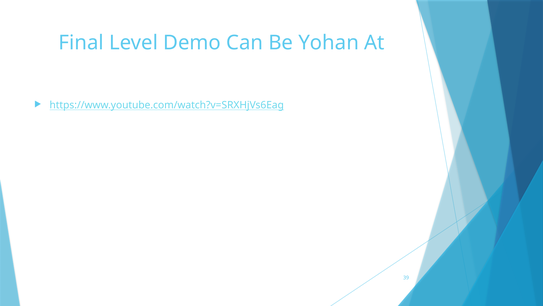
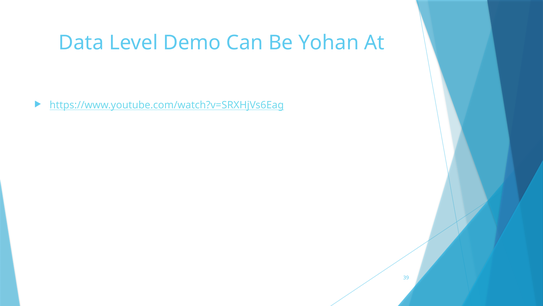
Final: Final -> Data
